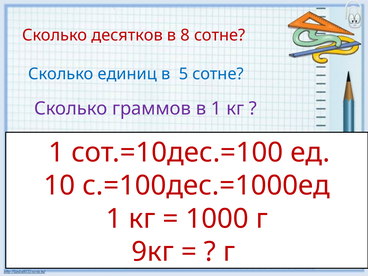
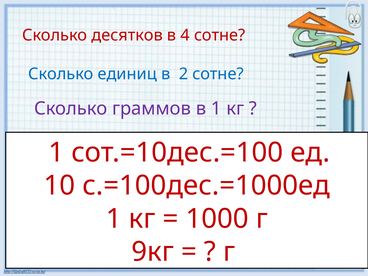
8: 8 -> 4
5: 5 -> 2
